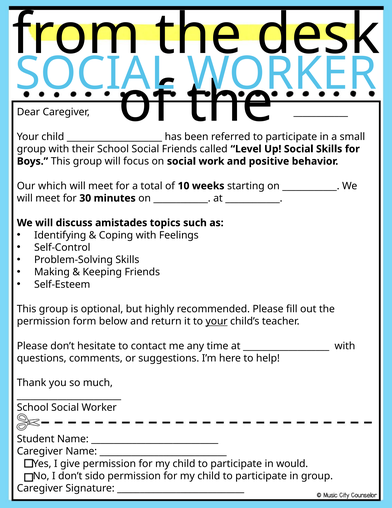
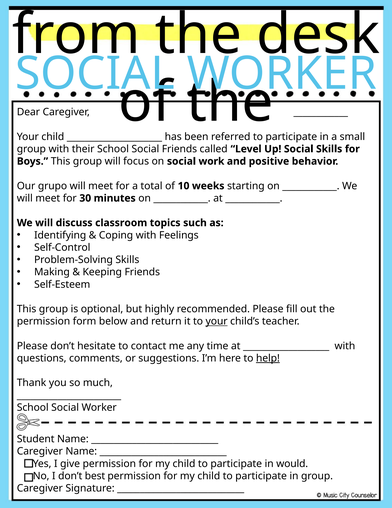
which: which -> grupo
amistades: amistades -> classroom
help underline: none -> present
sido: sido -> best
